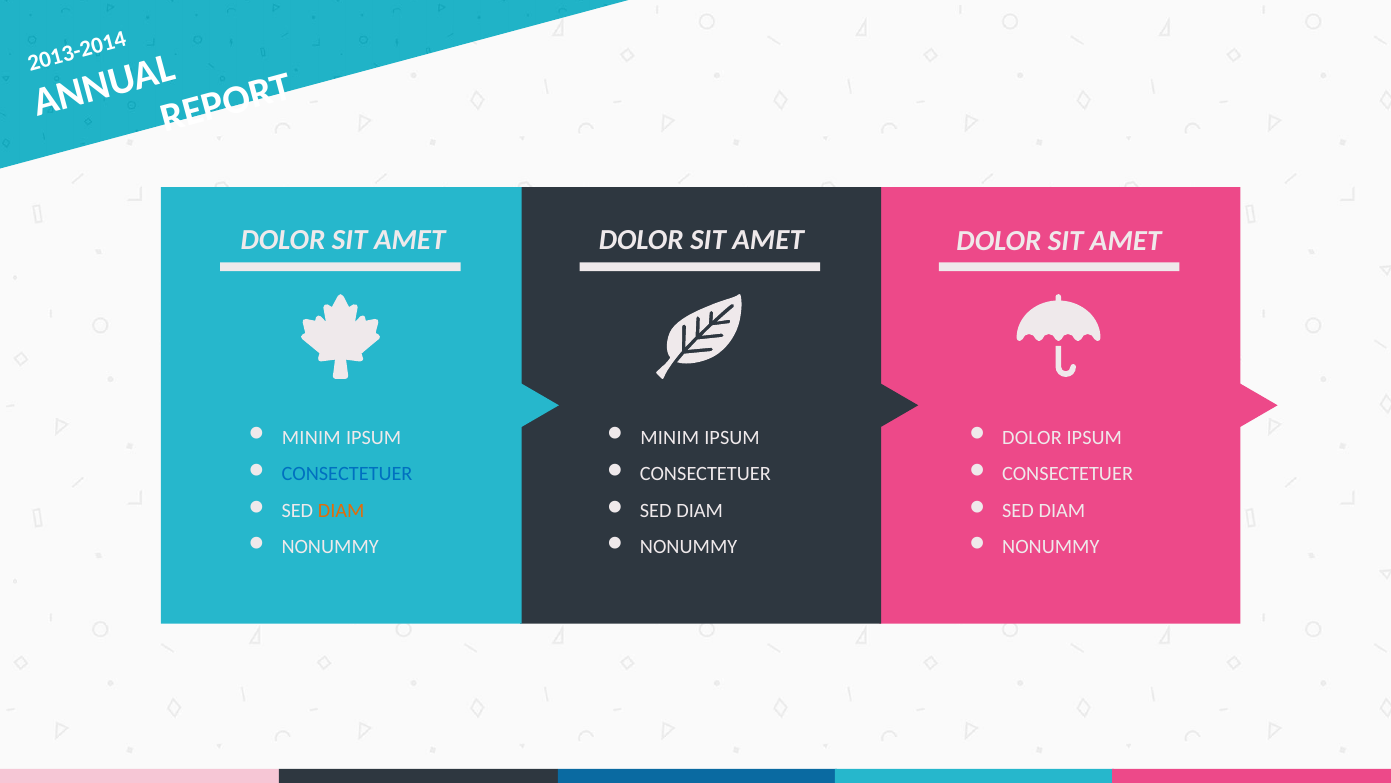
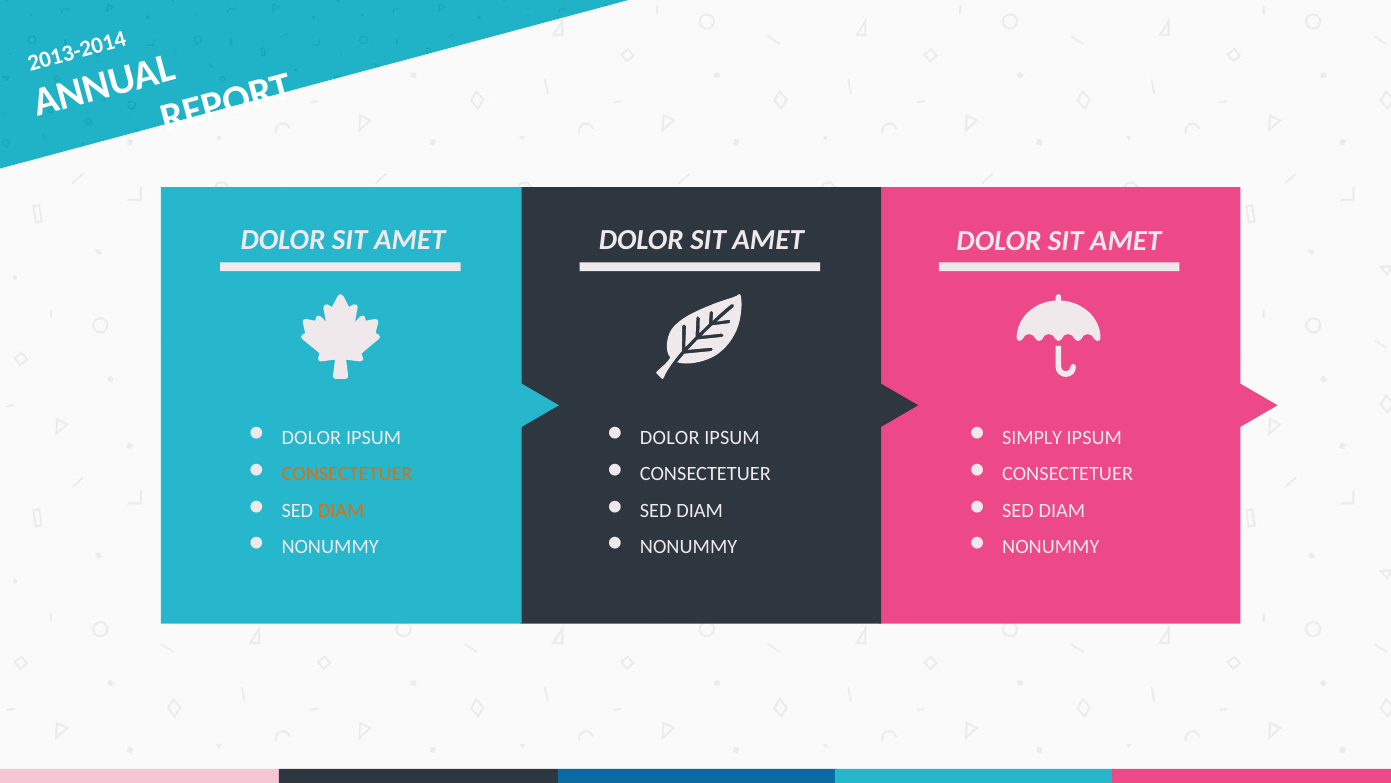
MINIM at (311, 437): MINIM -> DOLOR
MINIM at (670, 437): MINIM -> DOLOR
DOLOR at (1032, 437): DOLOR -> SIMPLY
CONSECTETUER at (347, 474) colour: blue -> orange
